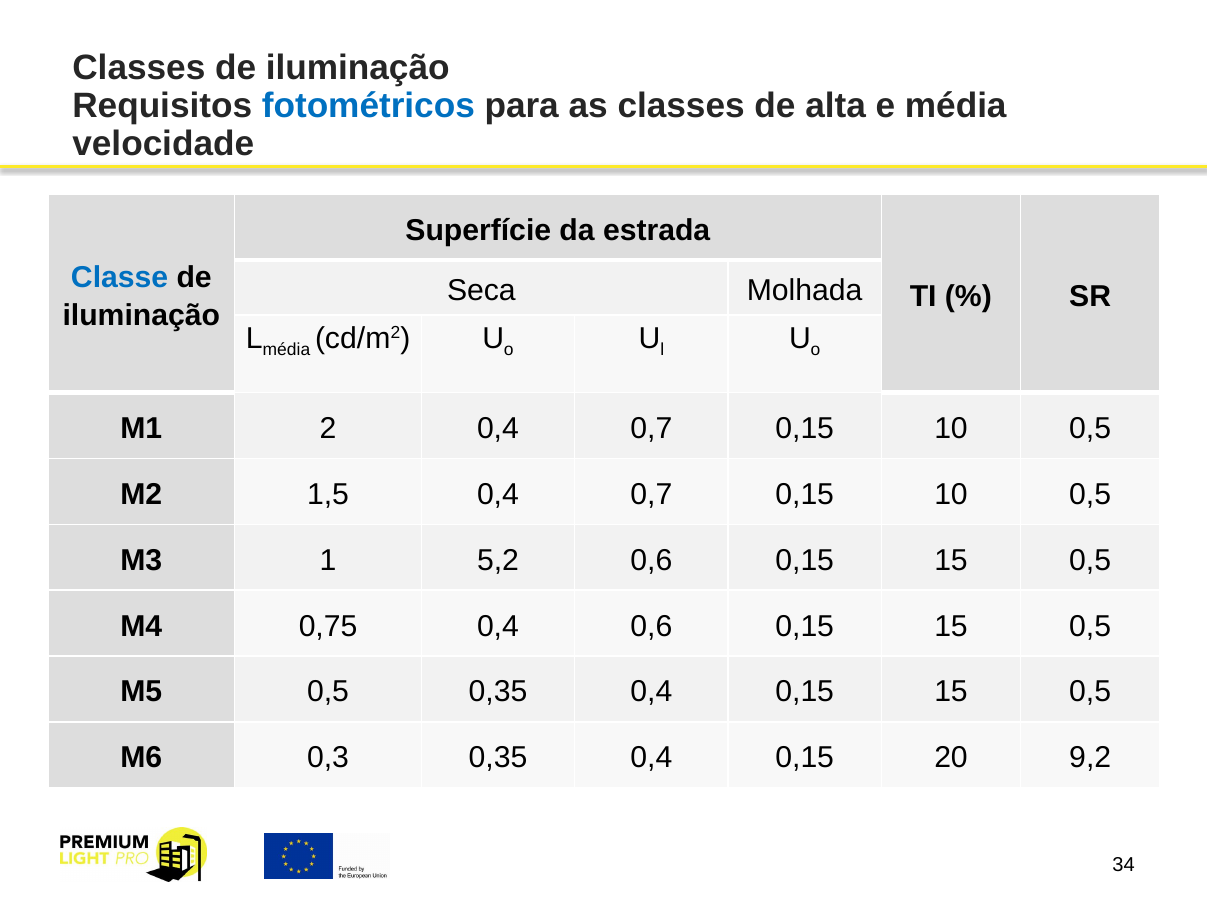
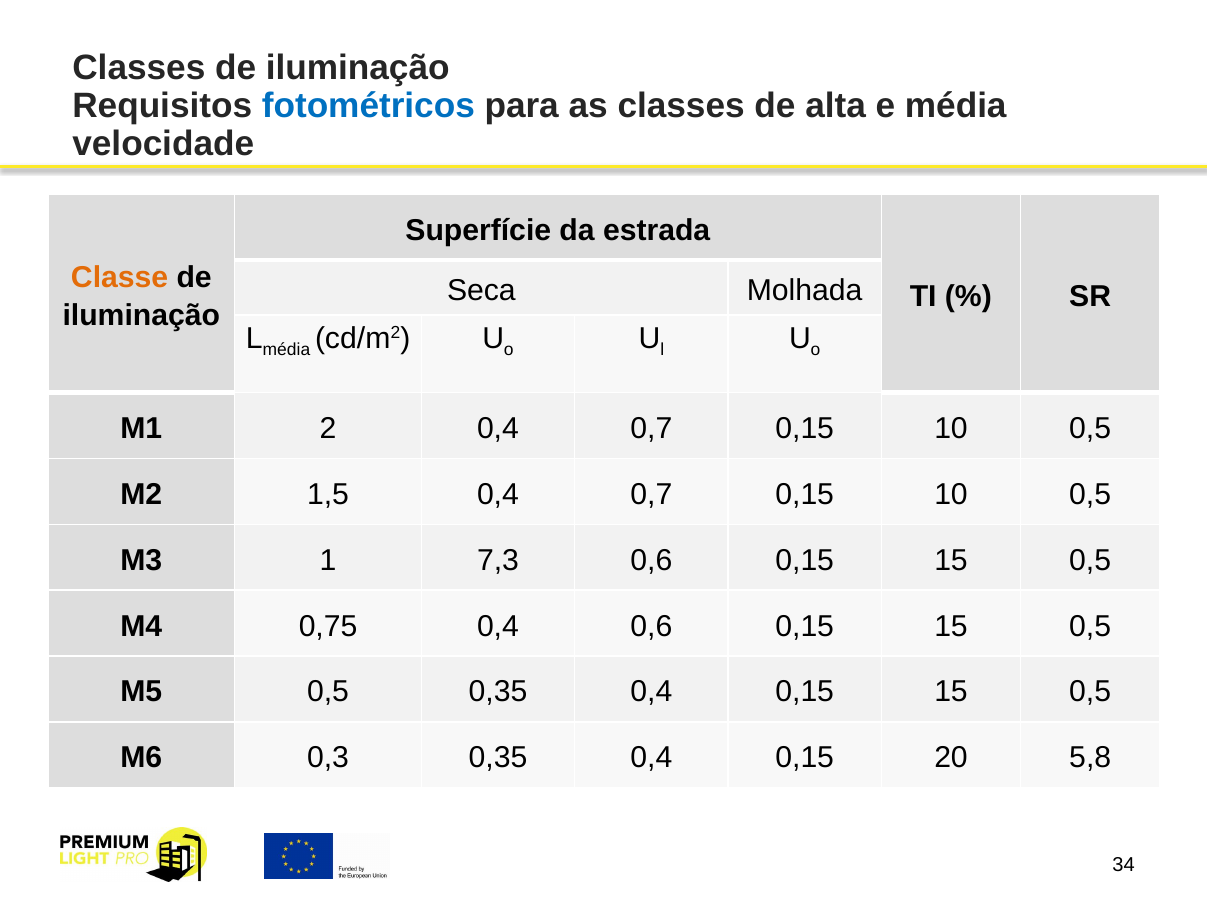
Classe colour: blue -> orange
5,2: 5,2 -> 7,3
9,2: 9,2 -> 5,8
